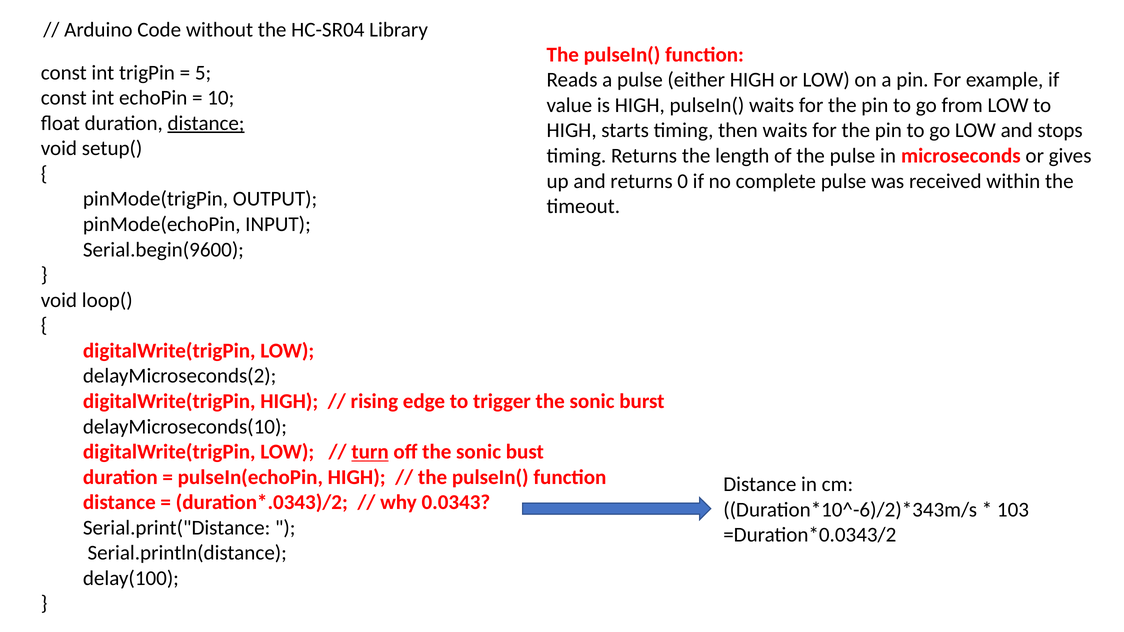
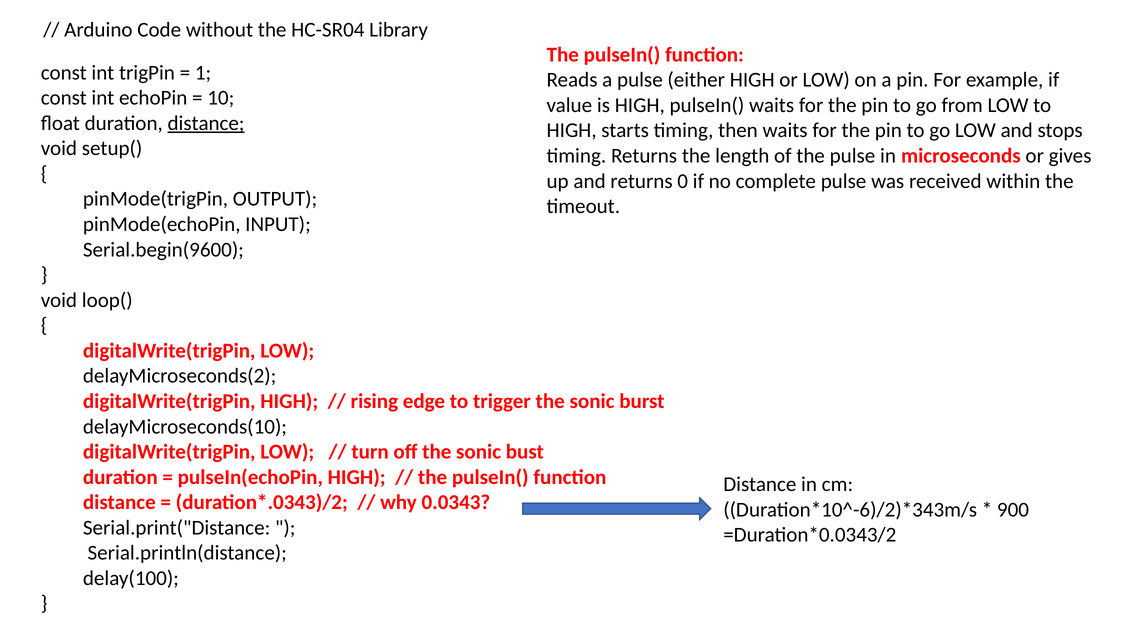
5: 5 -> 1
turn underline: present -> none
103: 103 -> 900
